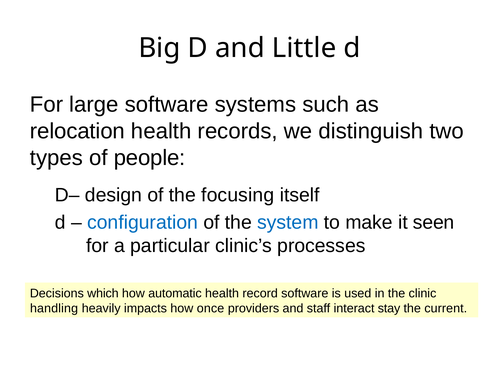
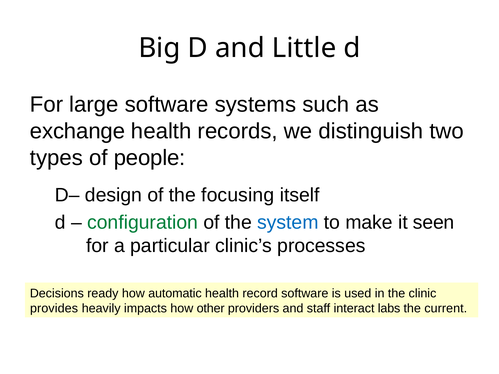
relocation: relocation -> exchange
configuration colour: blue -> green
which: which -> ready
handling: handling -> provides
once: once -> other
stay: stay -> labs
